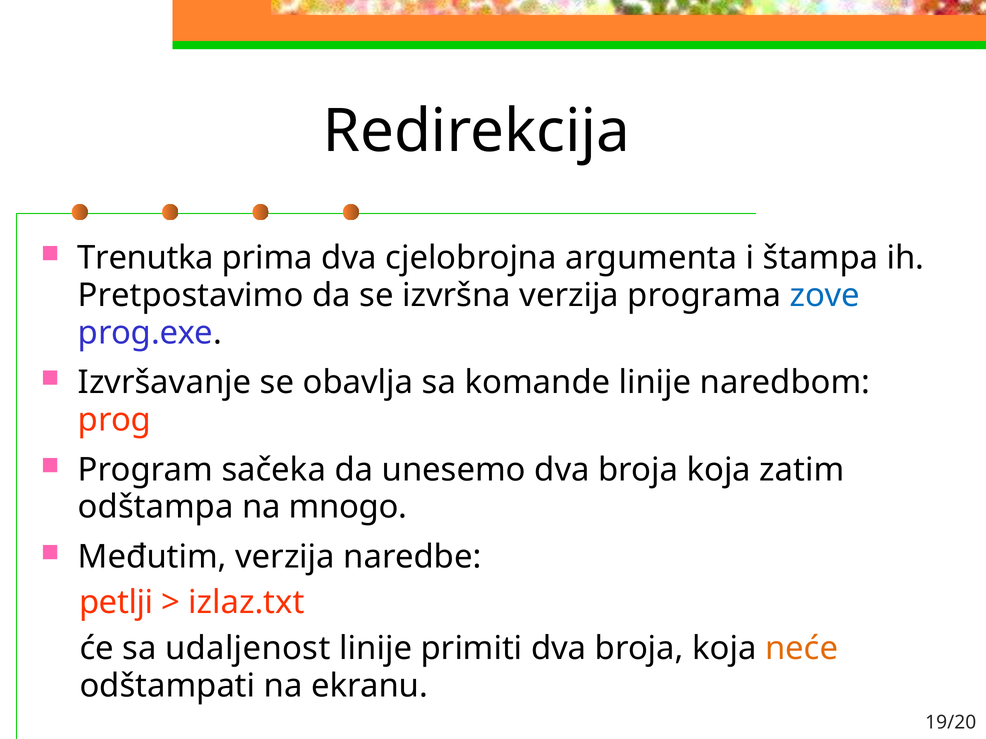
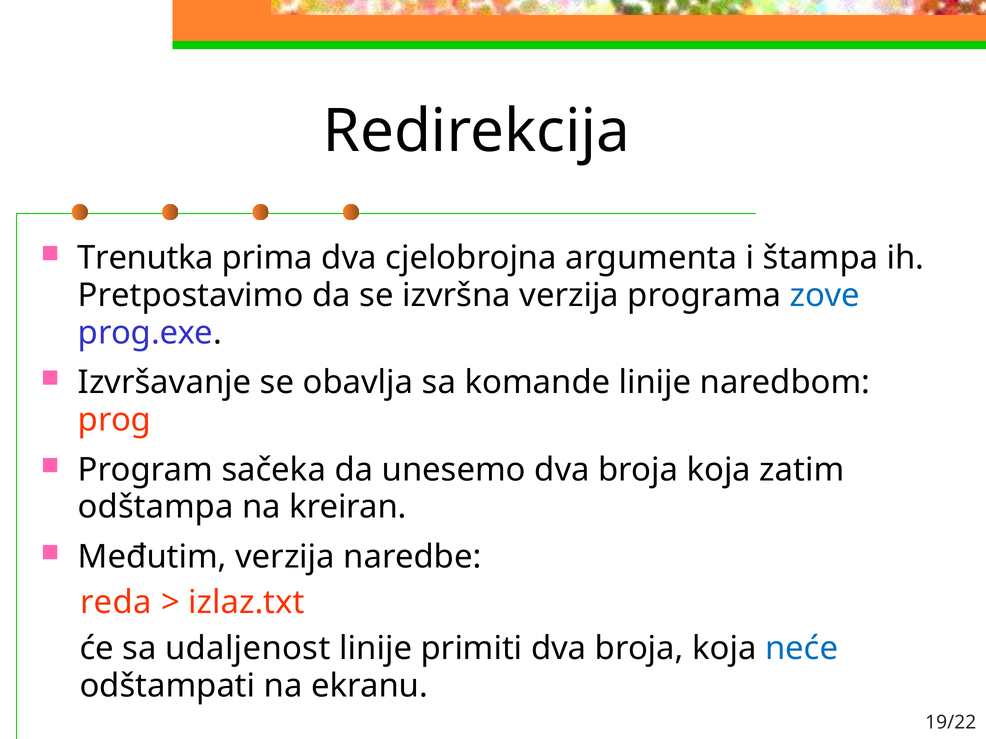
mnogo: mnogo -> kreiran
petlji: petlji -> reda
neće colour: orange -> blue
19/20: 19/20 -> 19/22
